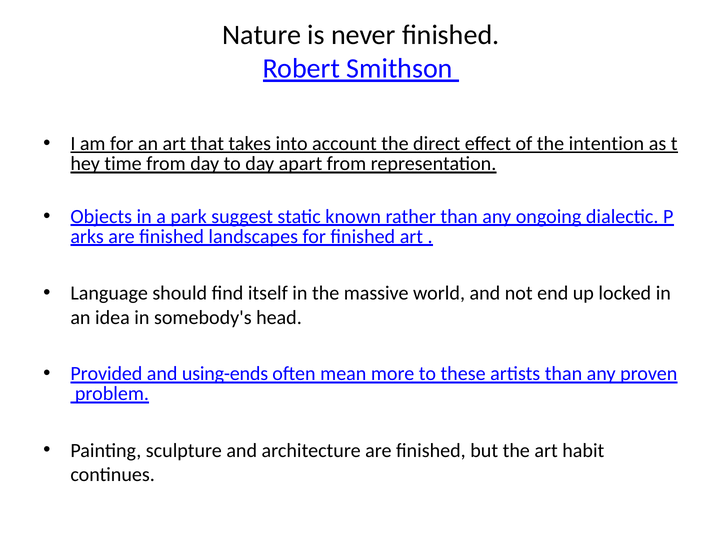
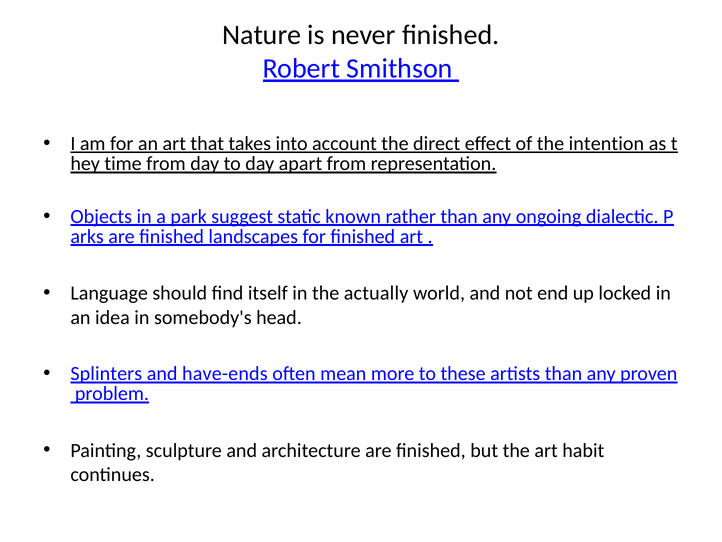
massive: massive -> actually
Provided: Provided -> Splinters
using-ends: using-ends -> have-ends
